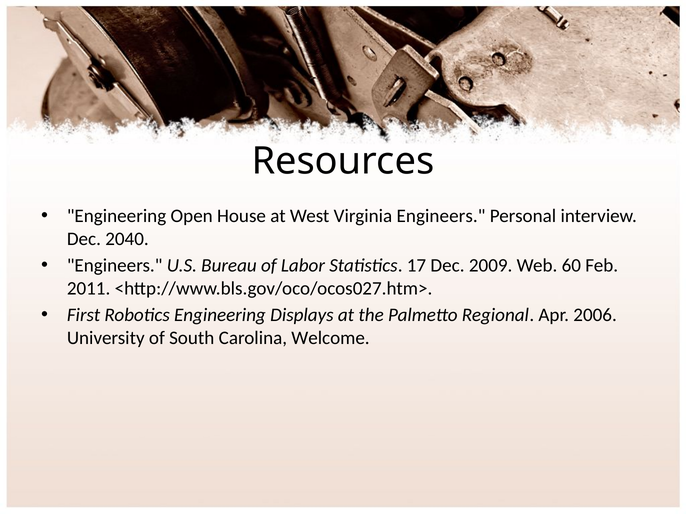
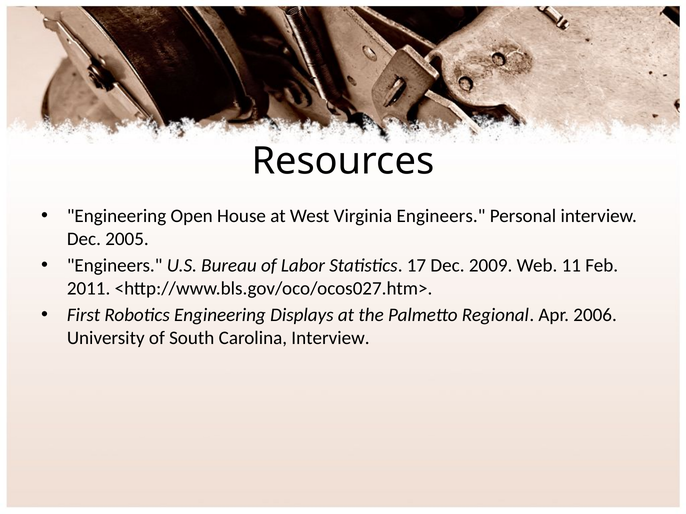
2040: 2040 -> 2005
60: 60 -> 11
Carolina Welcome: Welcome -> Interview
